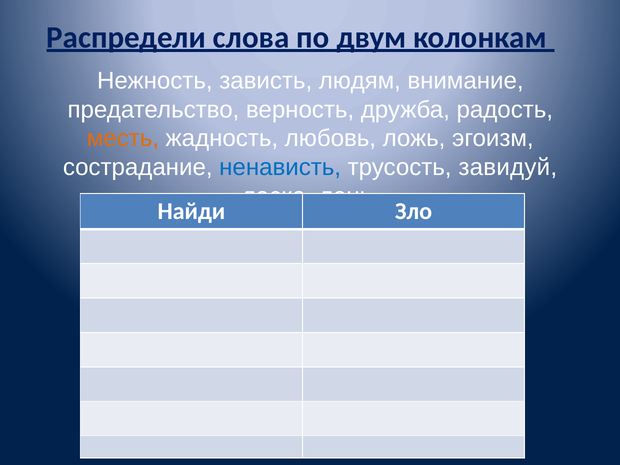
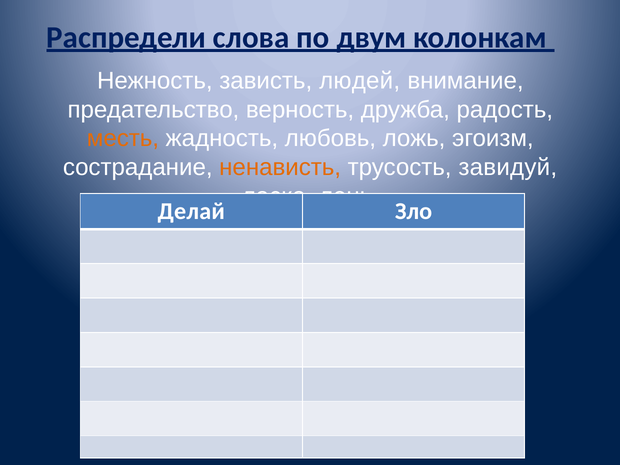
людям: людям -> людей
ненависть colour: blue -> orange
Найди: Найди -> Делай
